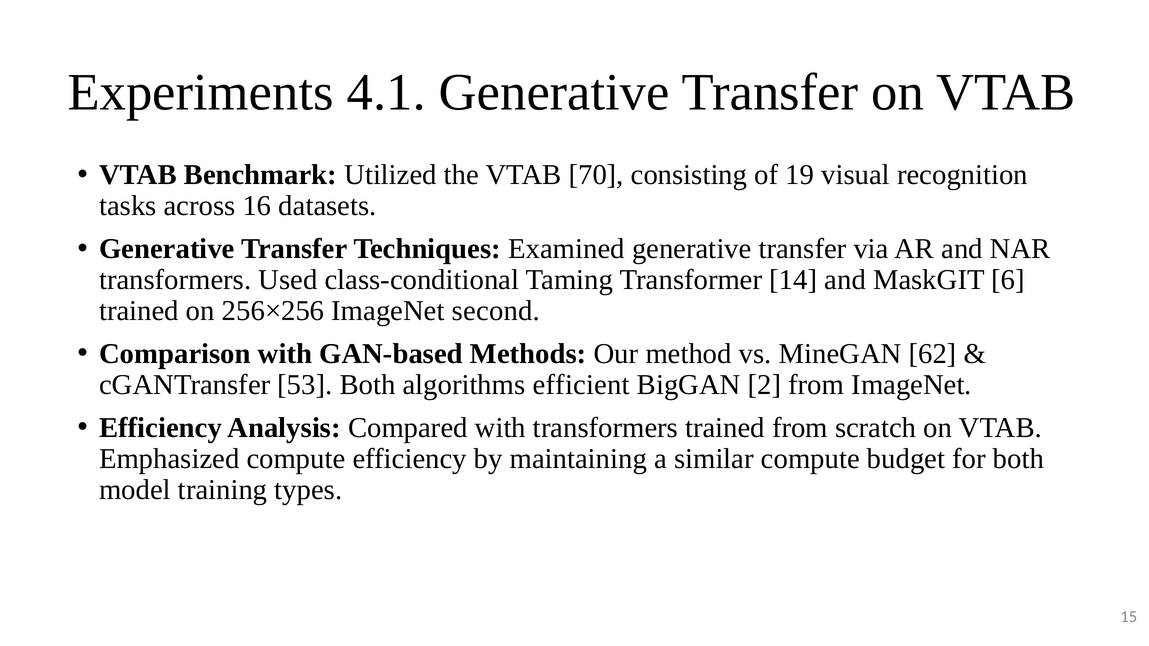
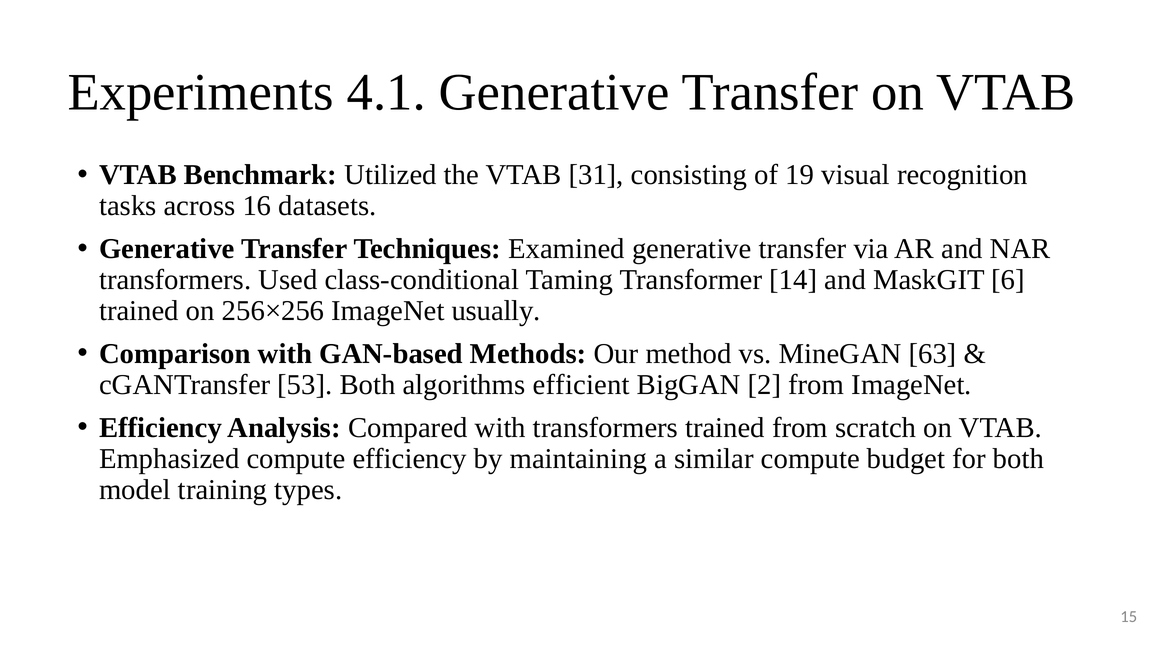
70: 70 -> 31
second: second -> usually
62: 62 -> 63
